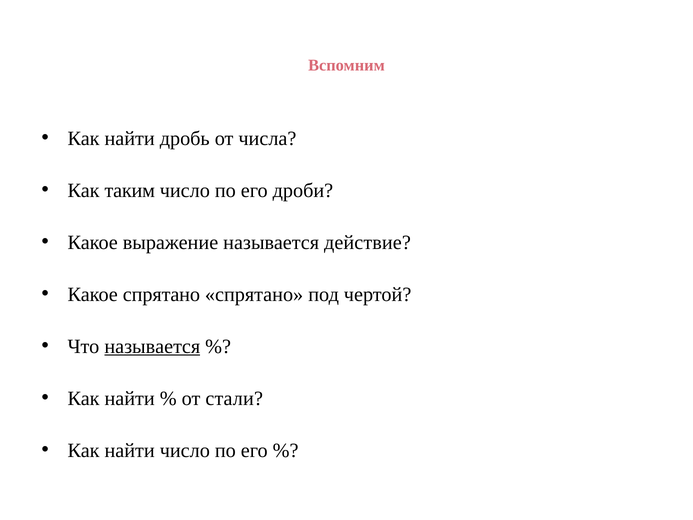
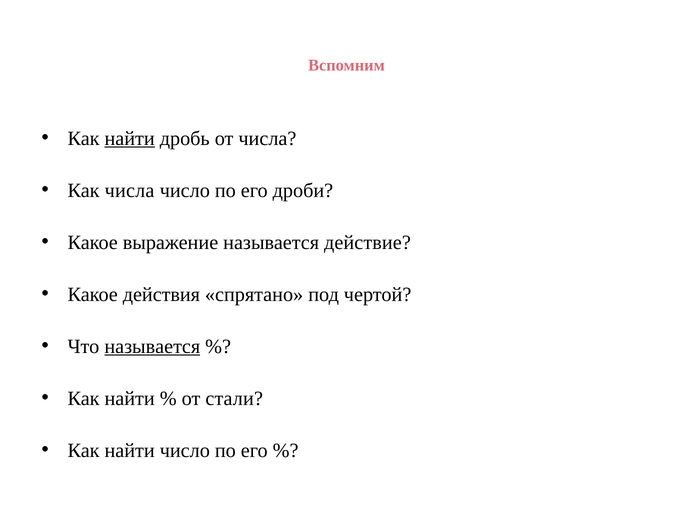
найти at (130, 138) underline: none -> present
Как таким: таким -> числа
Какое спрятано: спрятано -> действия
